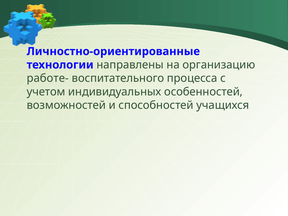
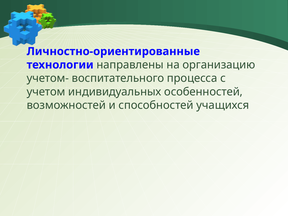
работе-: работе- -> учетом-
